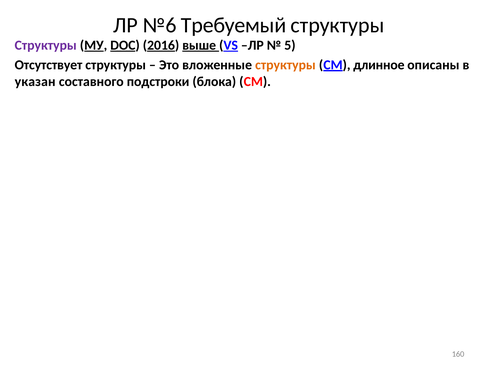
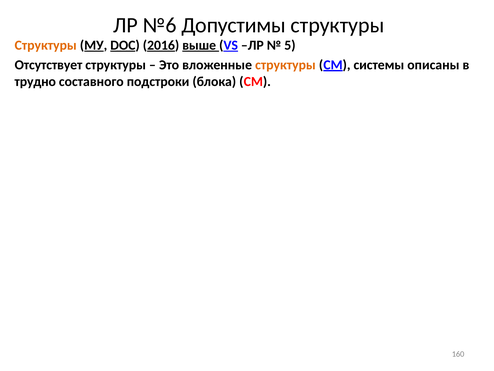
Требуемый: Требуемый -> Допустимы
Структуры at (46, 45) colour: purple -> orange
длинное: длинное -> системы
указан: указан -> трудно
